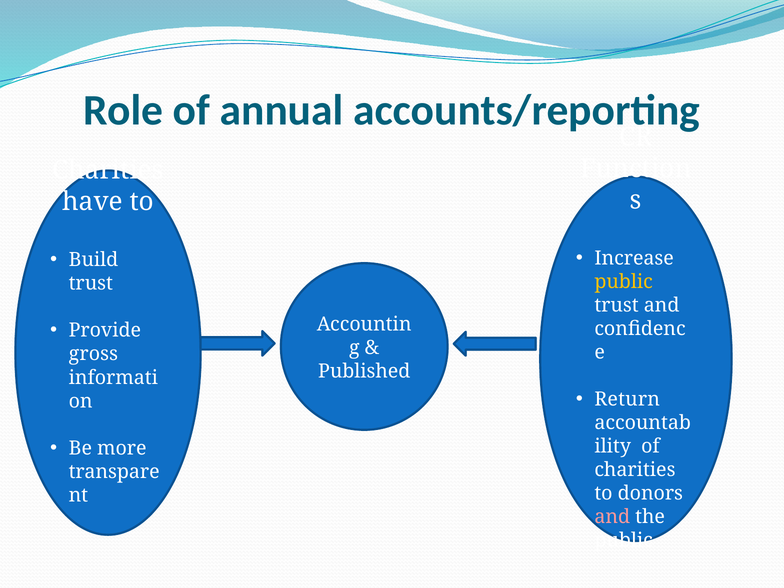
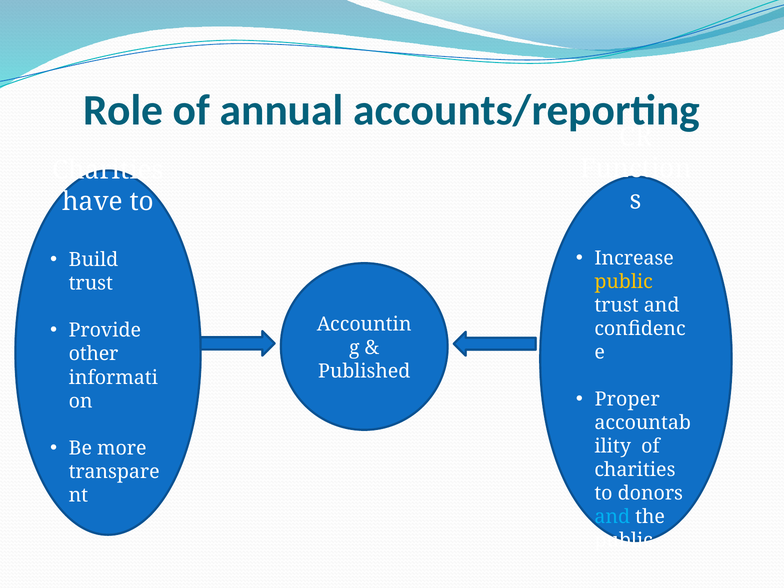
gross: gross -> other
Return: Return -> Proper
and at (612, 517) colour: pink -> light blue
